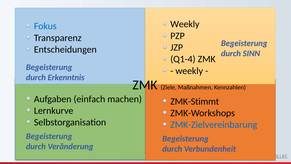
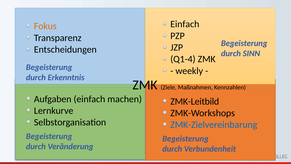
Weekly at (185, 24): Weekly -> Einfach
Fokus colour: blue -> orange
ZMK-Stimmt: ZMK-Stimmt -> ZMK-Leitbild
